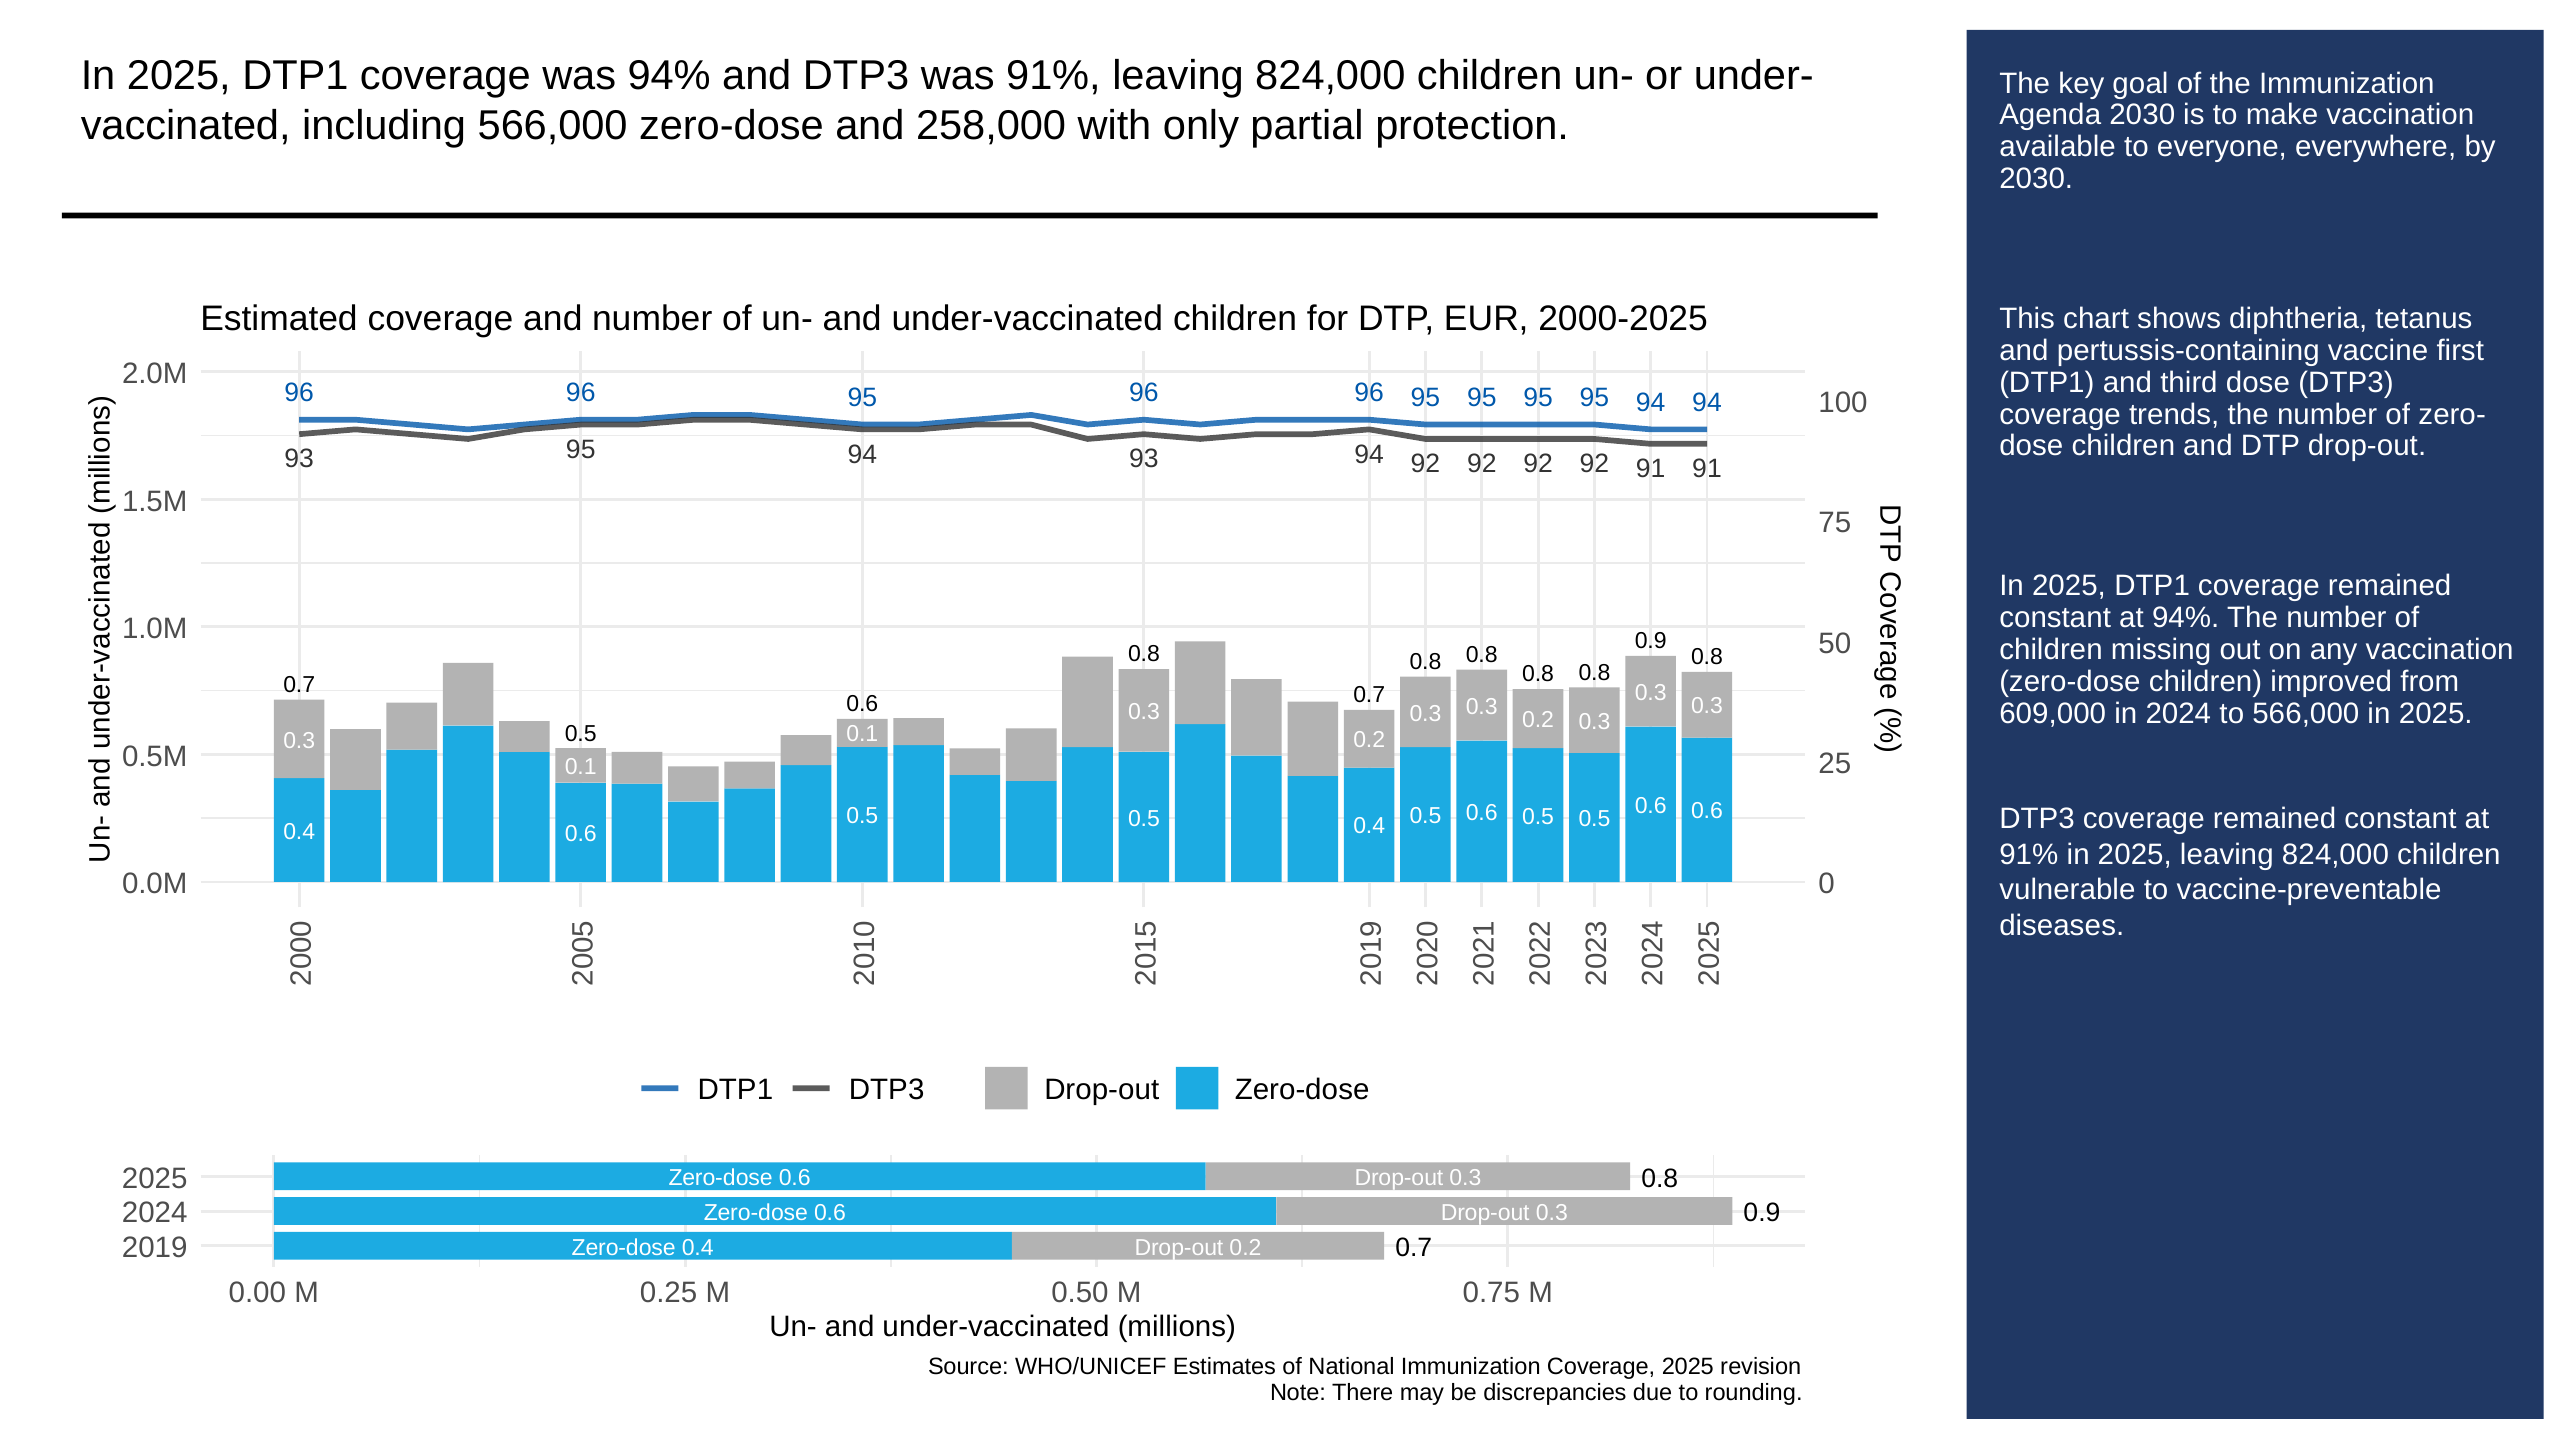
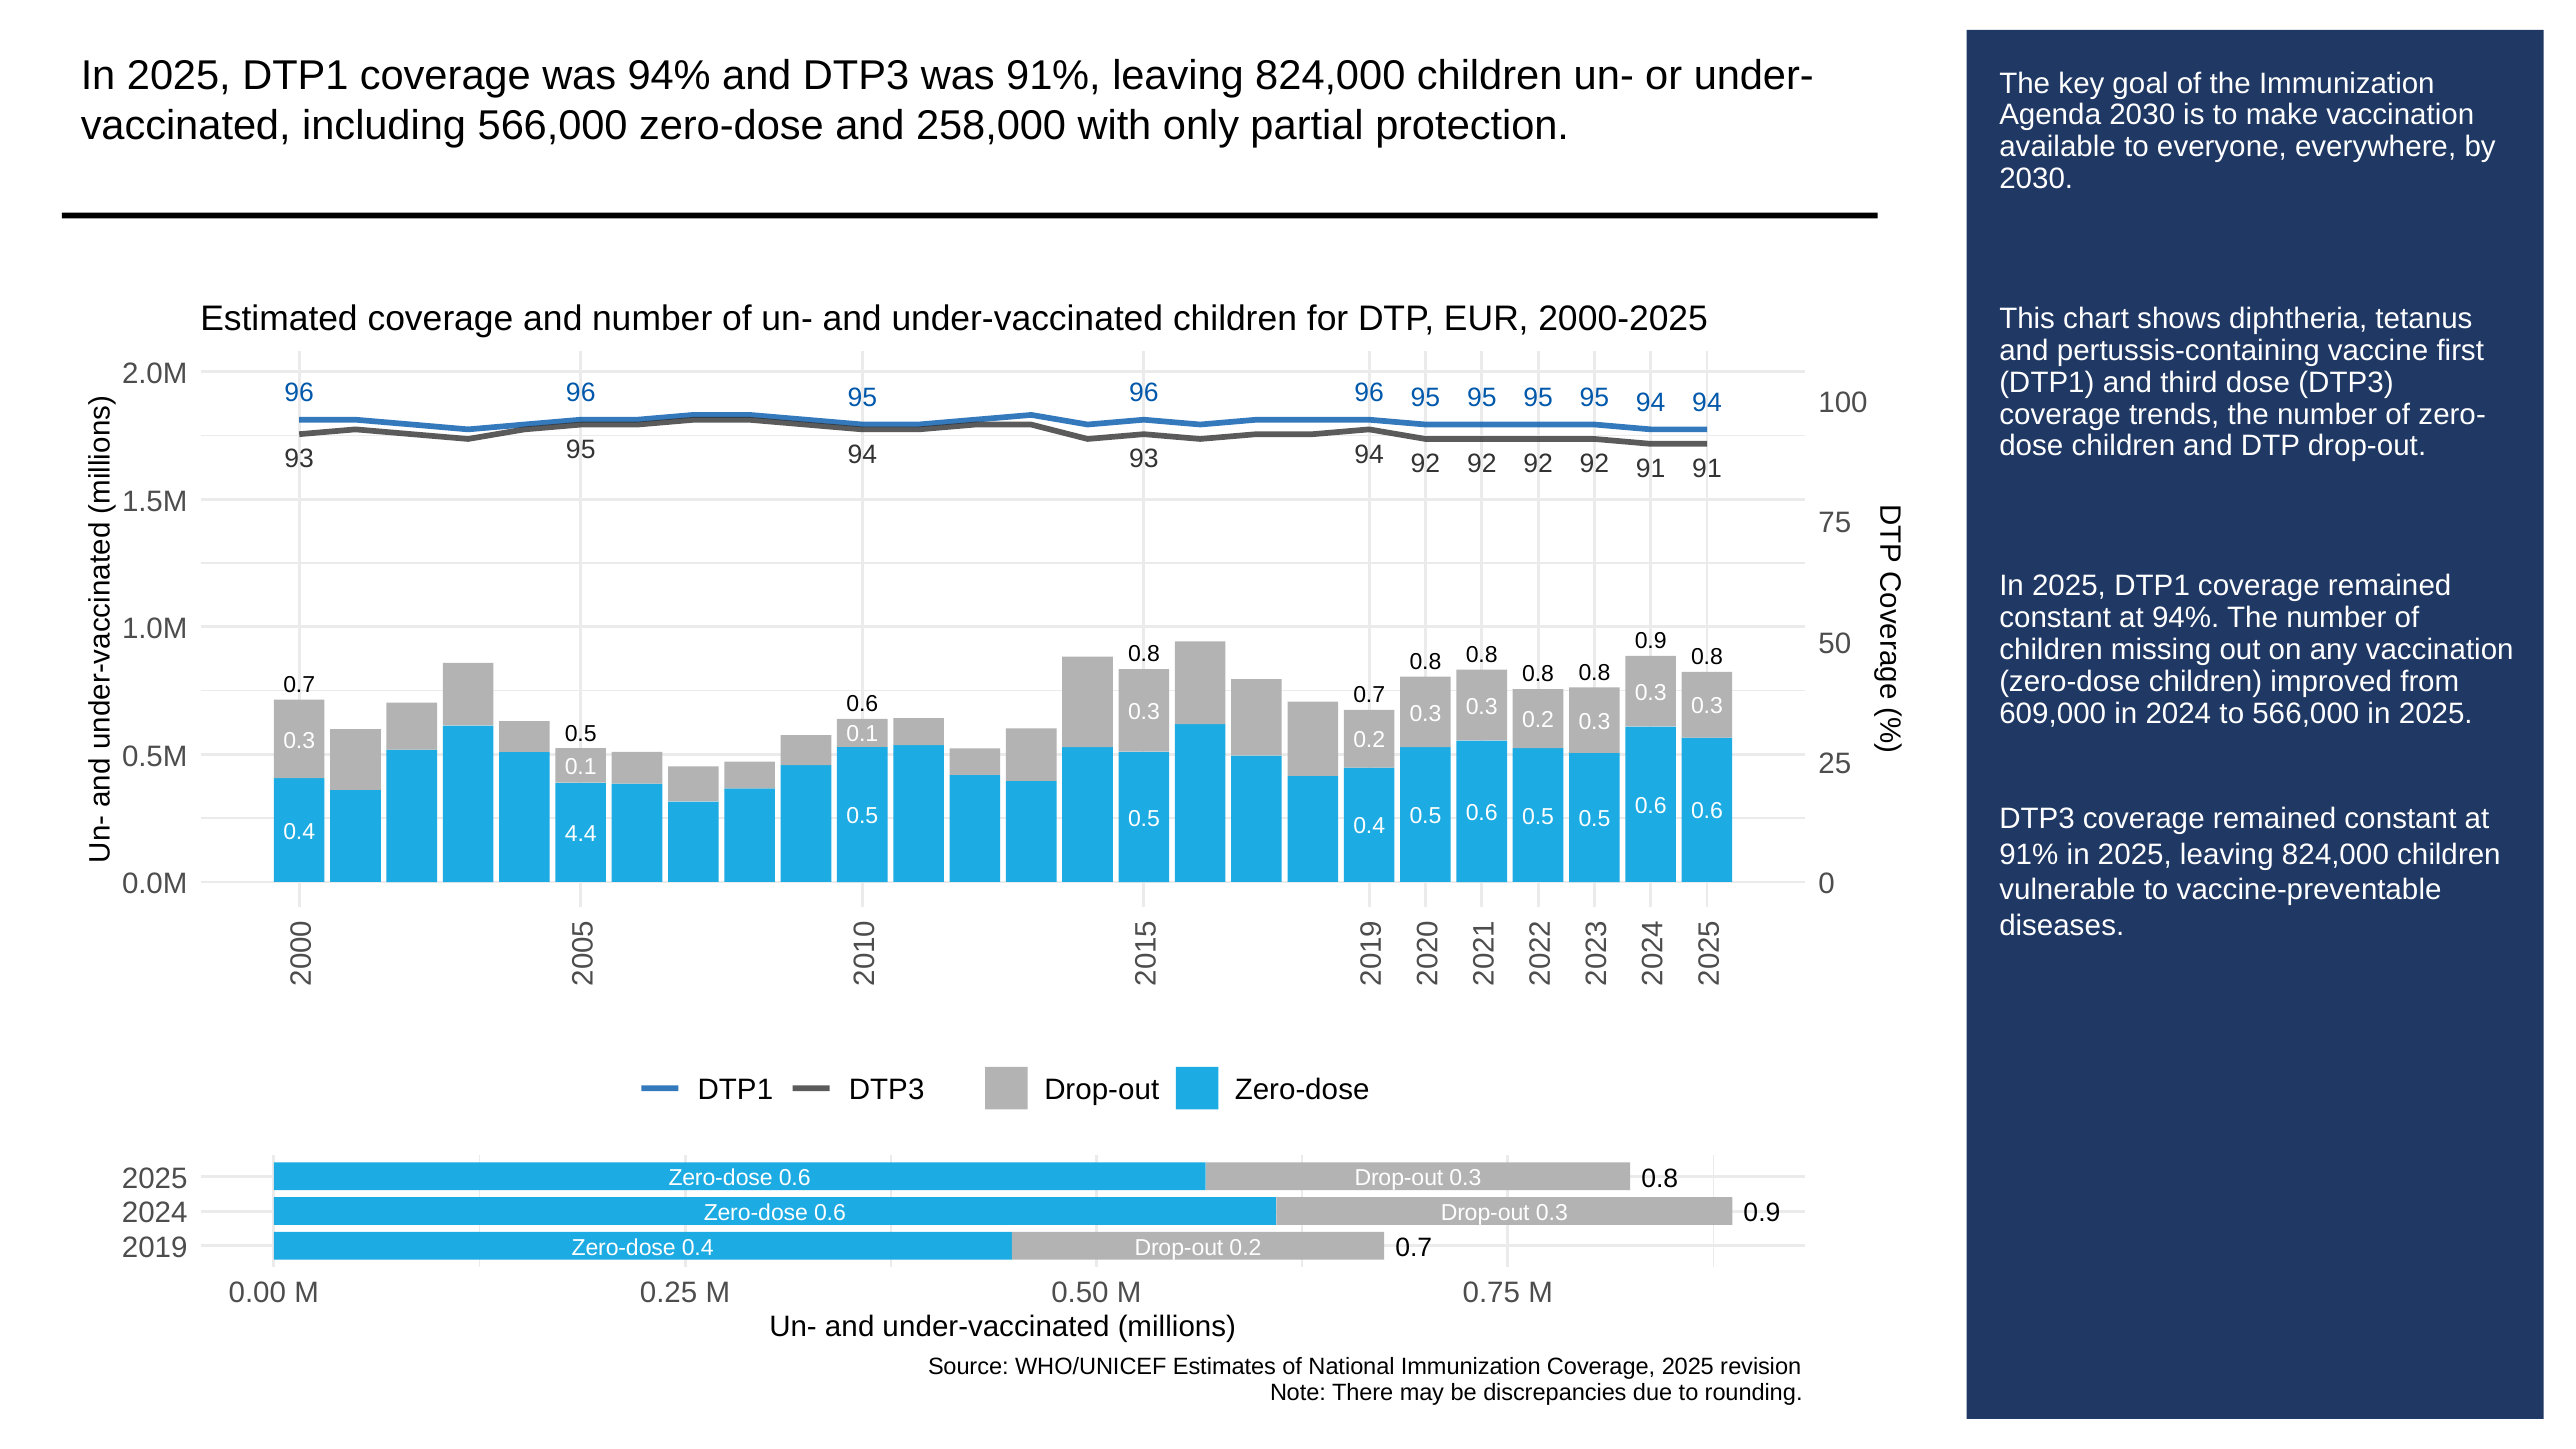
0.4 0.6: 0.6 -> 4.4
